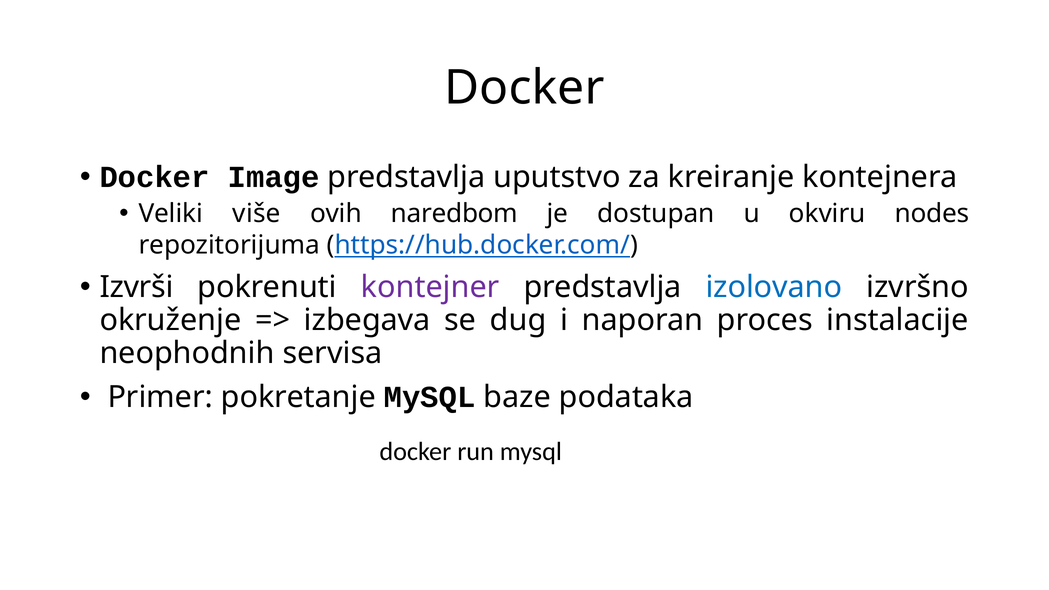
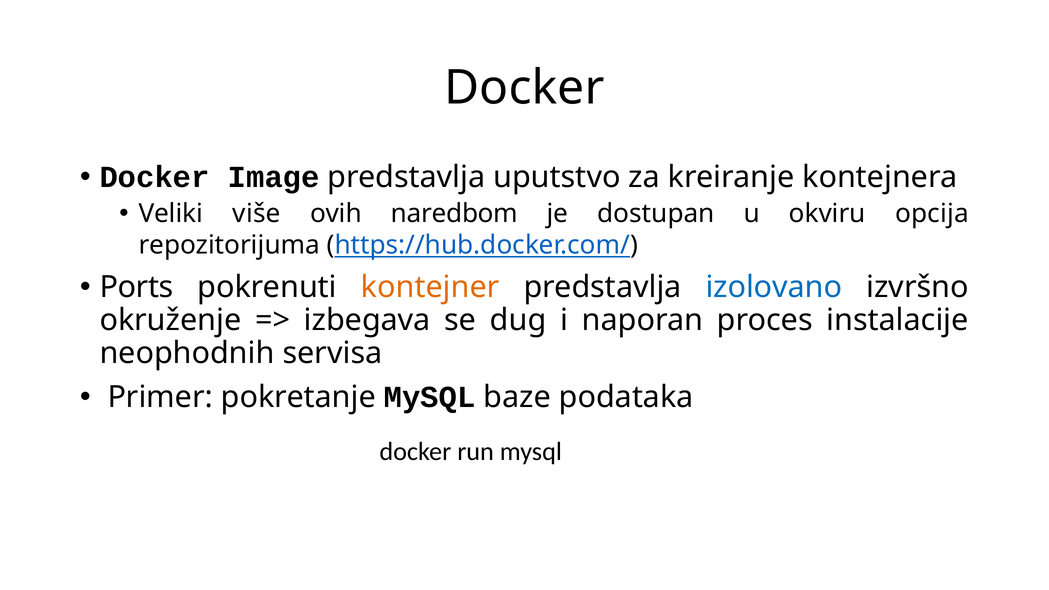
nodes: nodes -> opcija
Izvrši: Izvrši -> Ports
kontejner colour: purple -> orange
